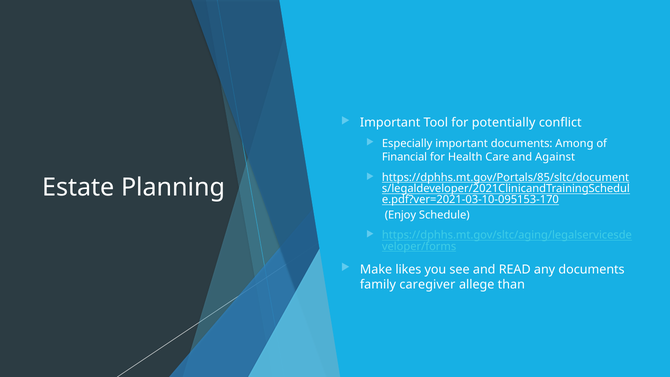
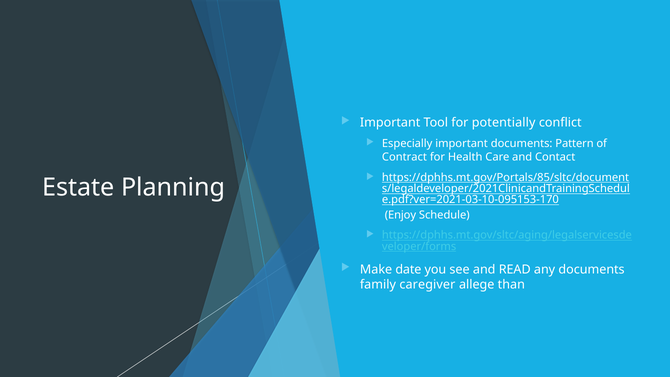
Among: Among -> Pattern
Financial: Financial -> Contract
Against: Against -> Contact
likes: likes -> date
